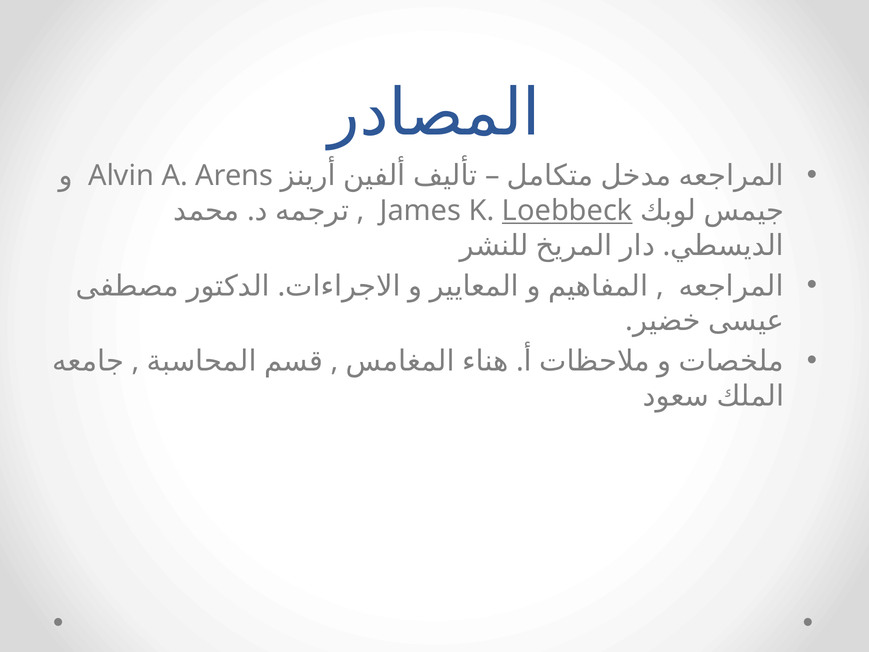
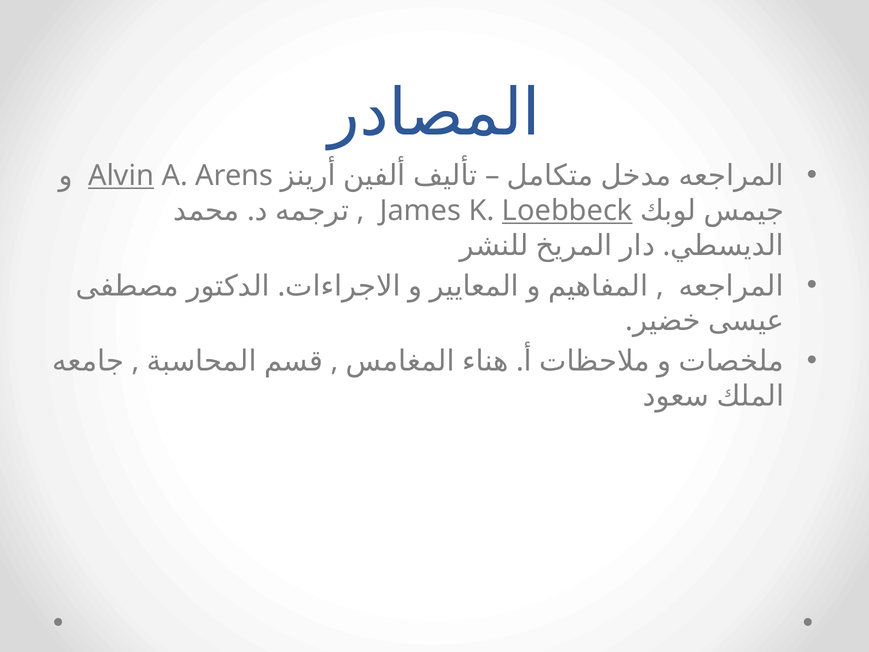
Alvin underline: none -> present
